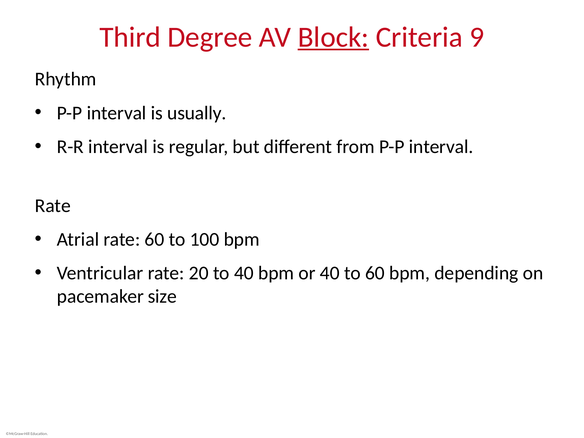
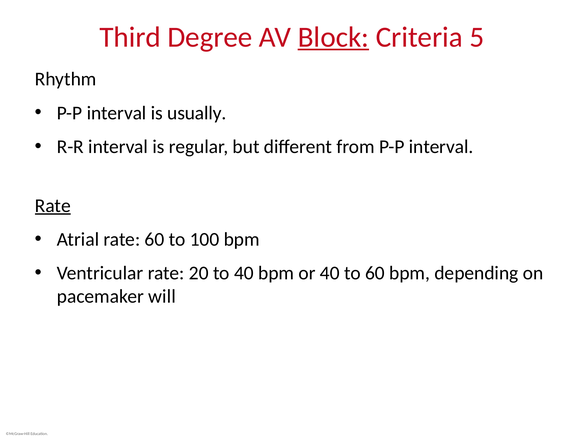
9: 9 -> 5
Rate at (53, 206) underline: none -> present
size: size -> will
